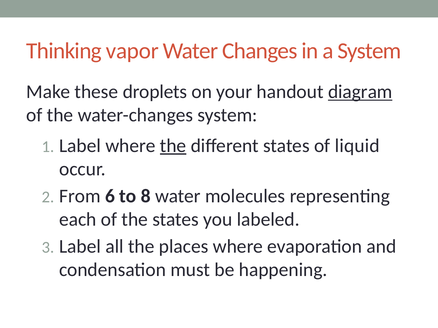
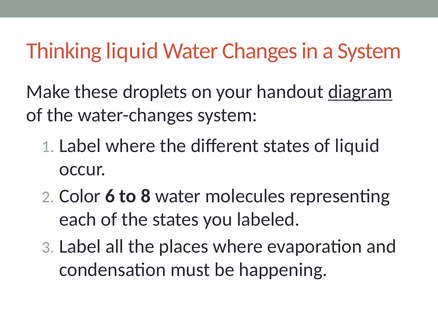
Thinking vapor: vapor -> liquid
the at (173, 146) underline: present -> none
From: From -> Color
